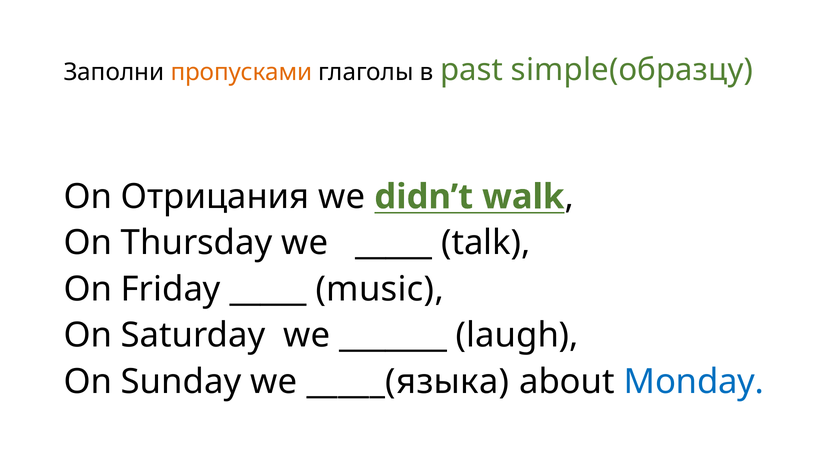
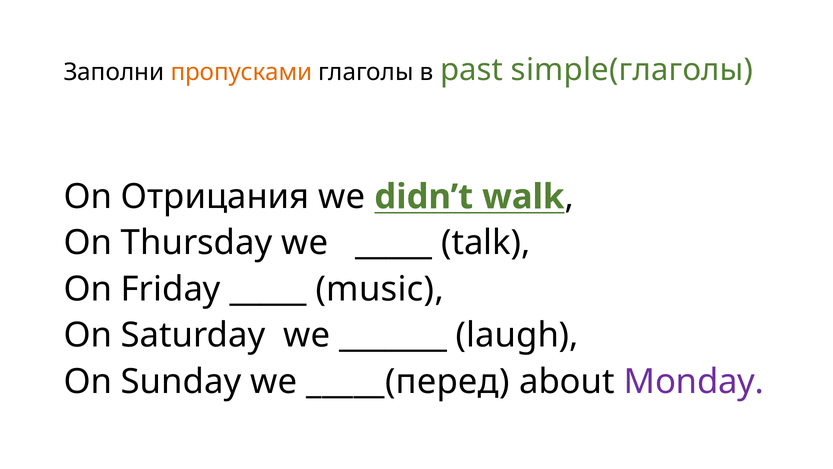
simple(образцу: simple(образцу -> simple(глаголы
_____(языка: _____(языка -> _____(перед
Monday colour: blue -> purple
